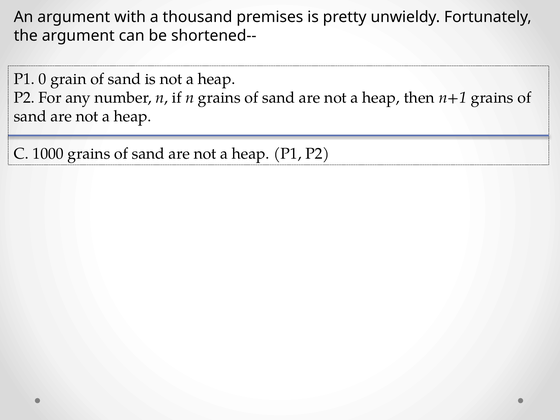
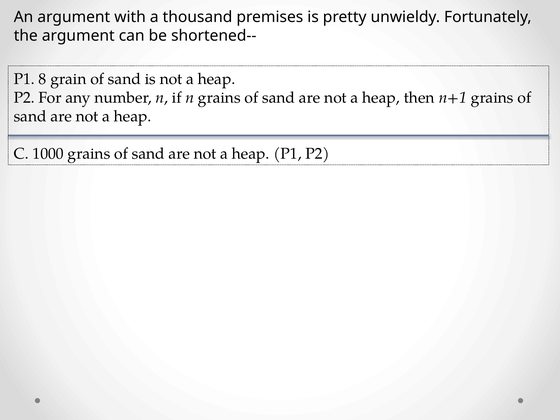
0: 0 -> 8
